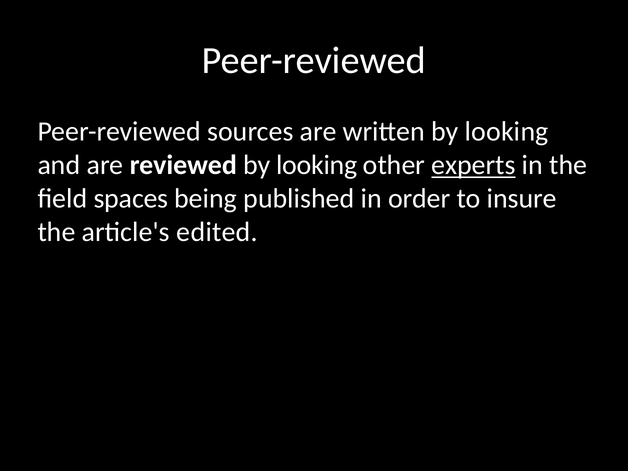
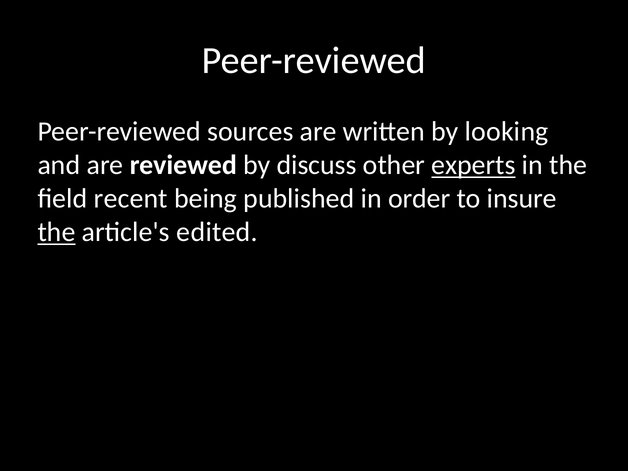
reviewed by looking: looking -> discuss
spaces: spaces -> recent
the at (57, 232) underline: none -> present
